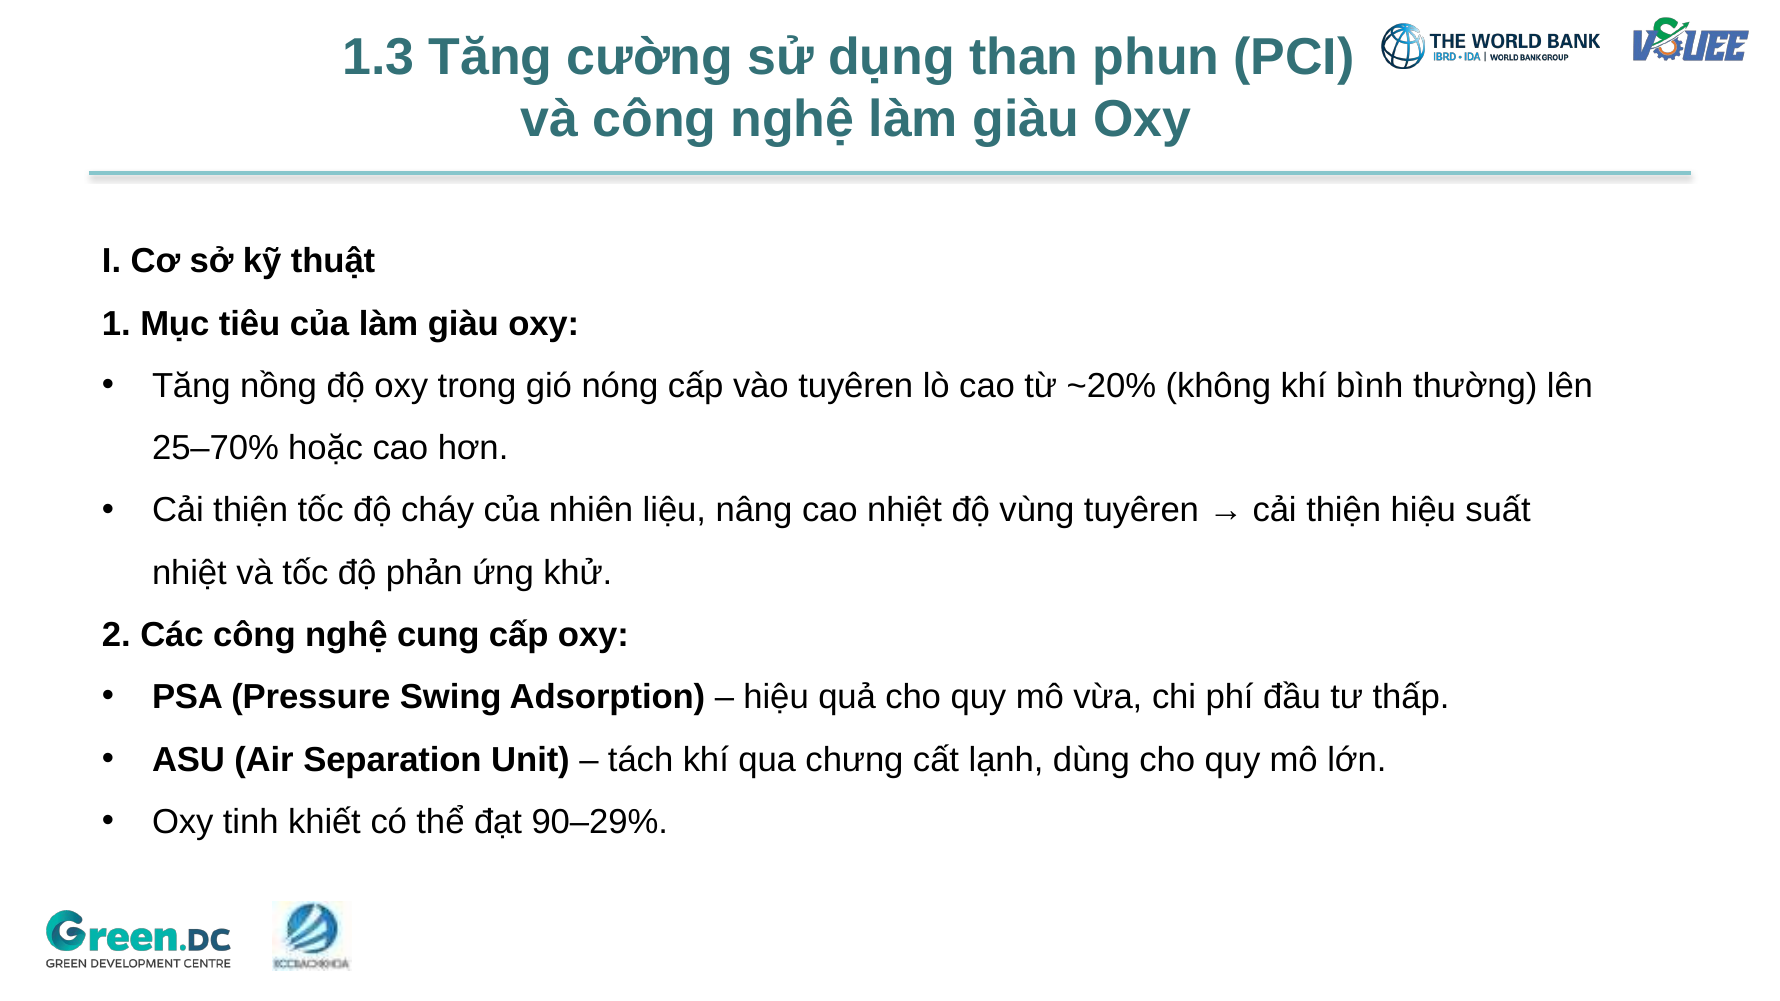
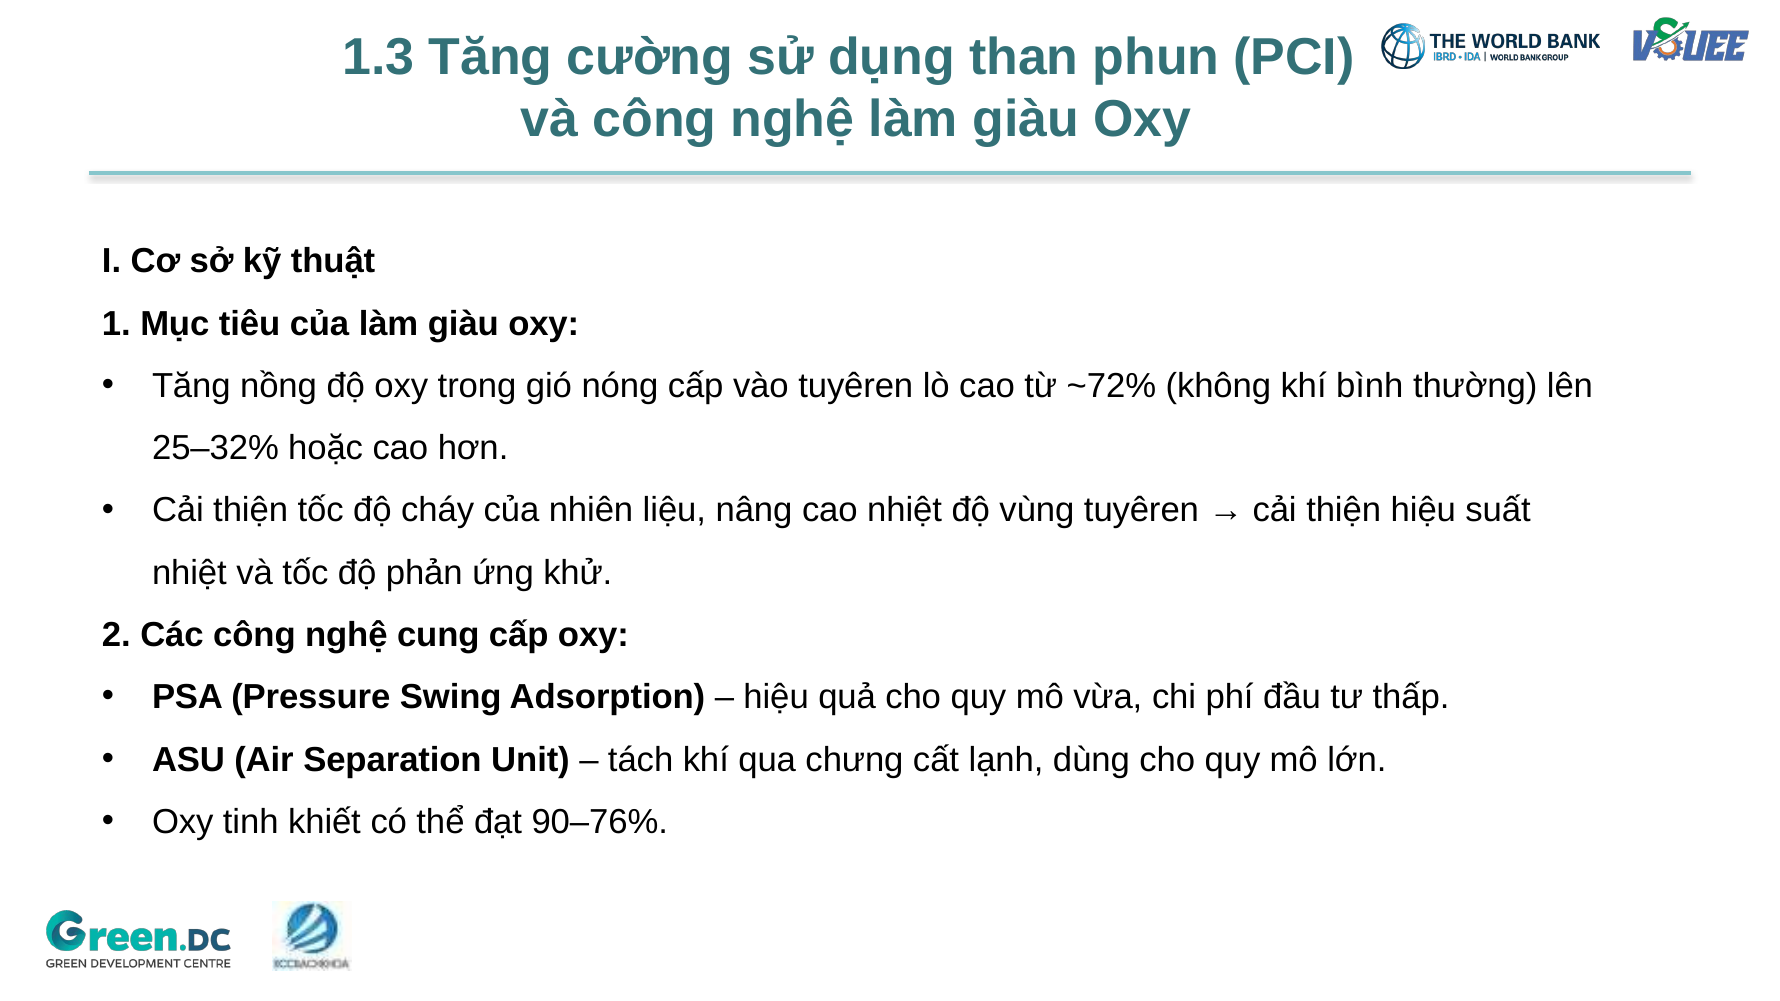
~20%: ~20% -> ~72%
25–70%: 25–70% -> 25–32%
90–29%: 90–29% -> 90–76%
